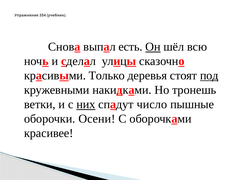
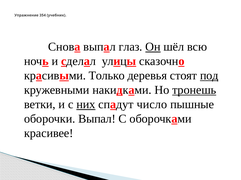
есть: есть -> глаз
тронешь underline: none -> present
оборочки Осени: Осени -> Выпал
